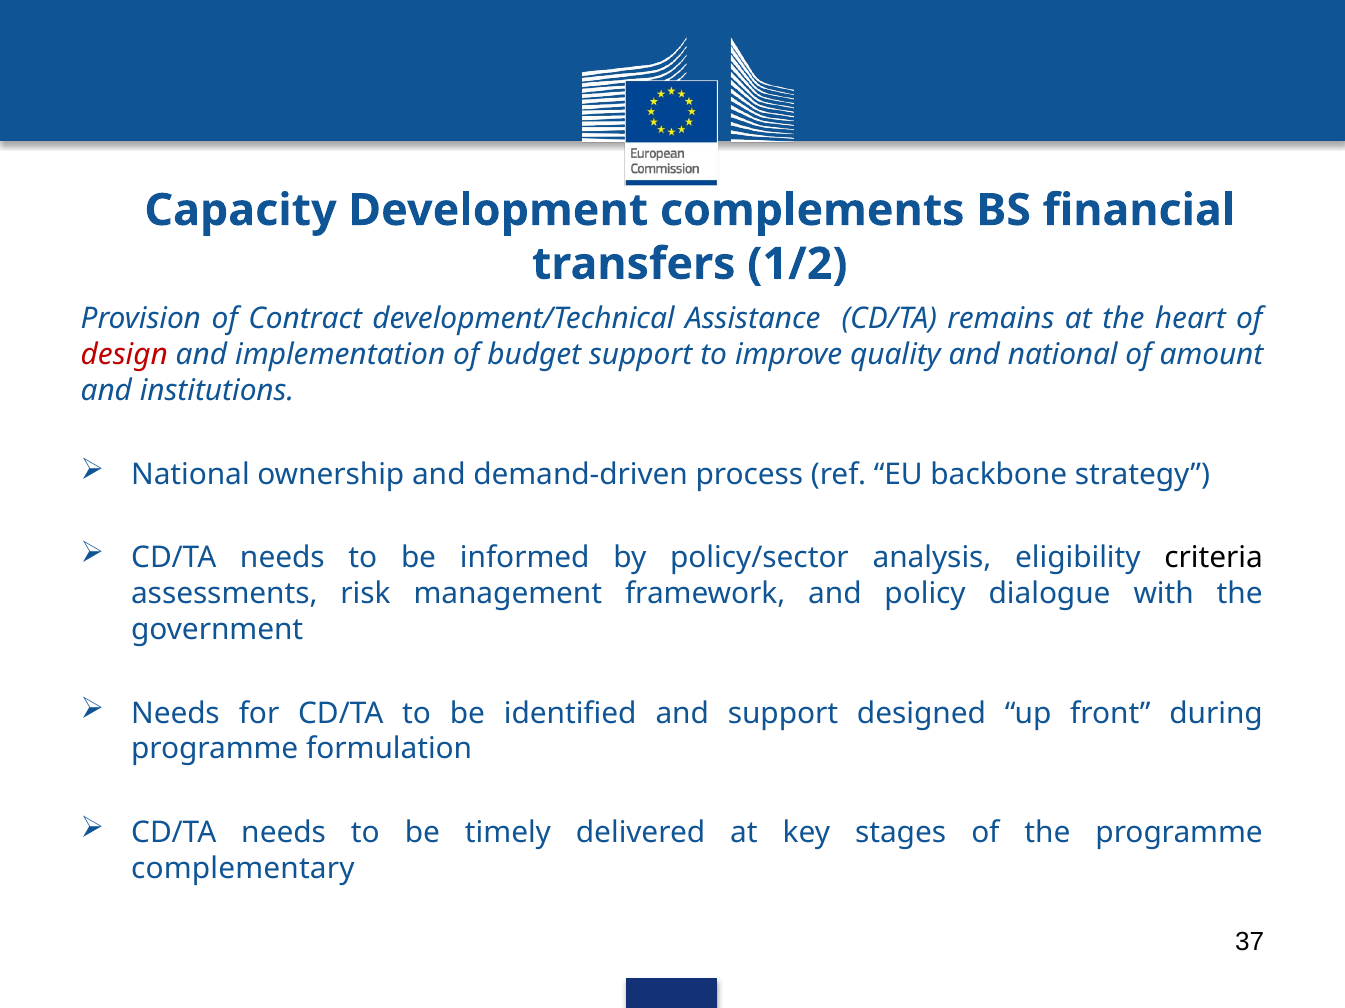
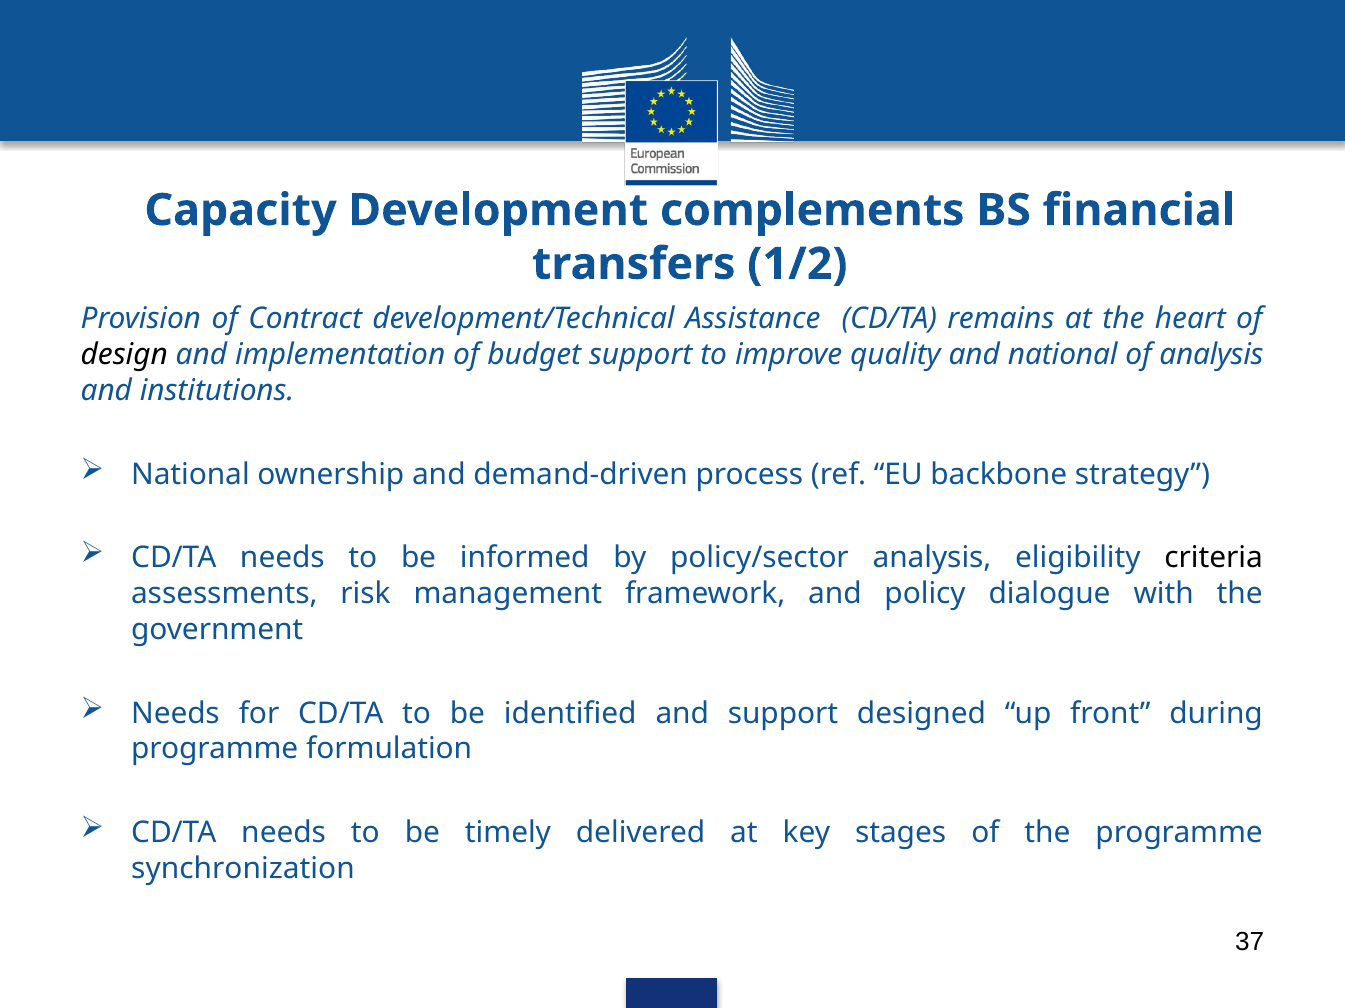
design colour: red -> black
of amount: amount -> analysis
complementary: complementary -> synchronization
